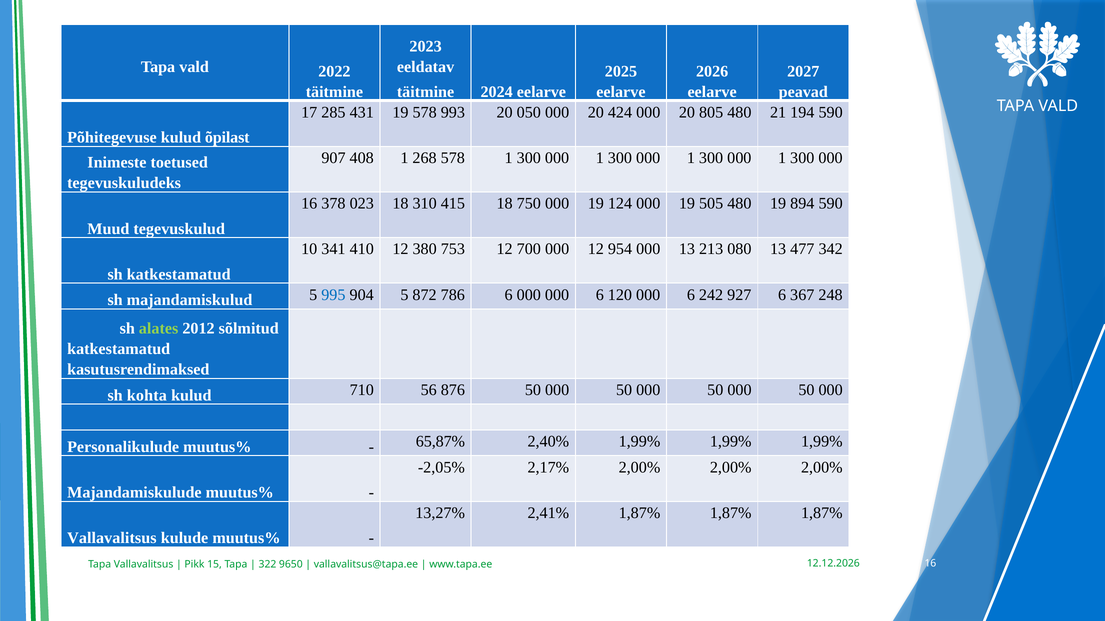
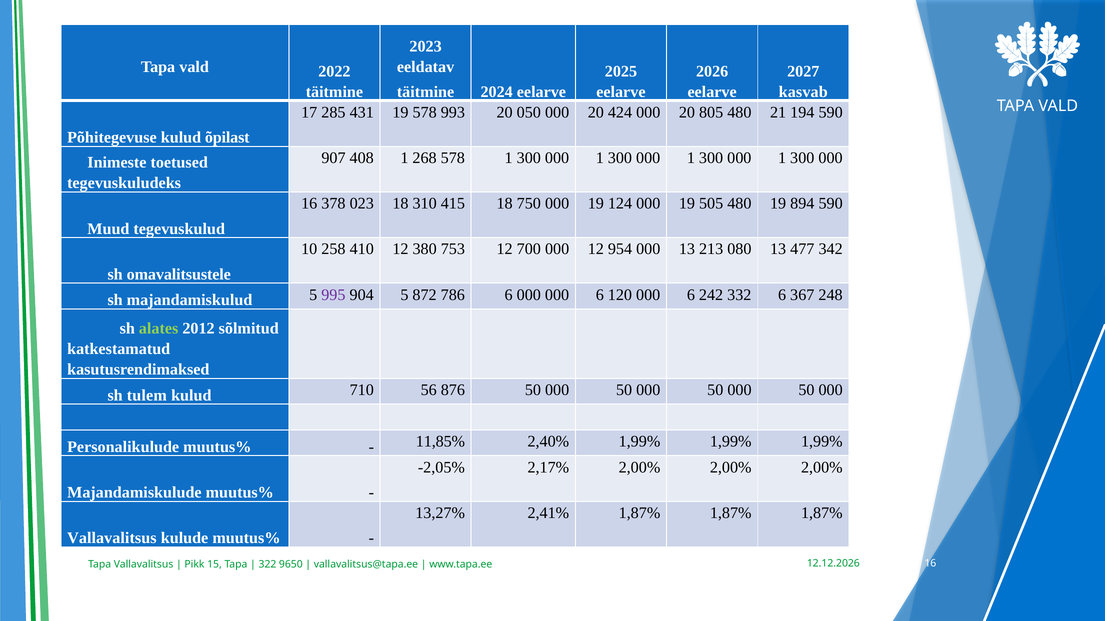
peavad: peavad -> kasvab
341: 341 -> 258
sh katkestamatud: katkestamatud -> omavalitsustele
995 colour: blue -> purple
927: 927 -> 332
kohta: kohta -> tulem
65,87%: 65,87% -> 11,85%
